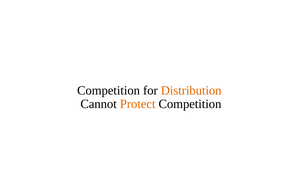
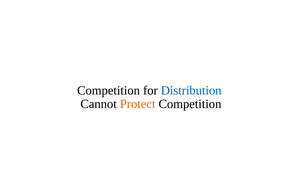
Distribution colour: orange -> blue
